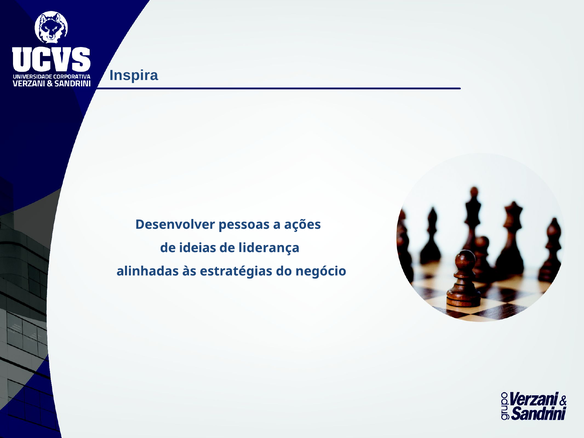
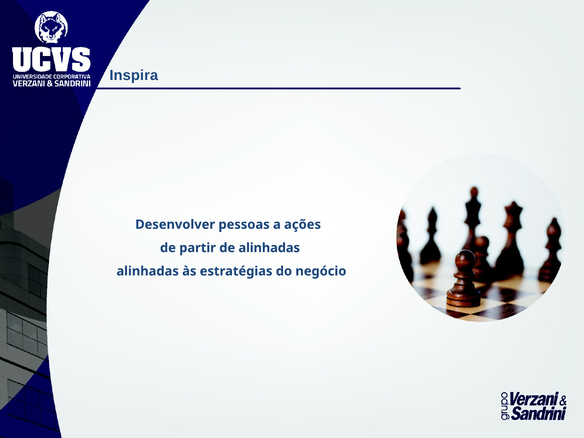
ideias: ideias -> partir
de liderança: liderança -> alinhadas
